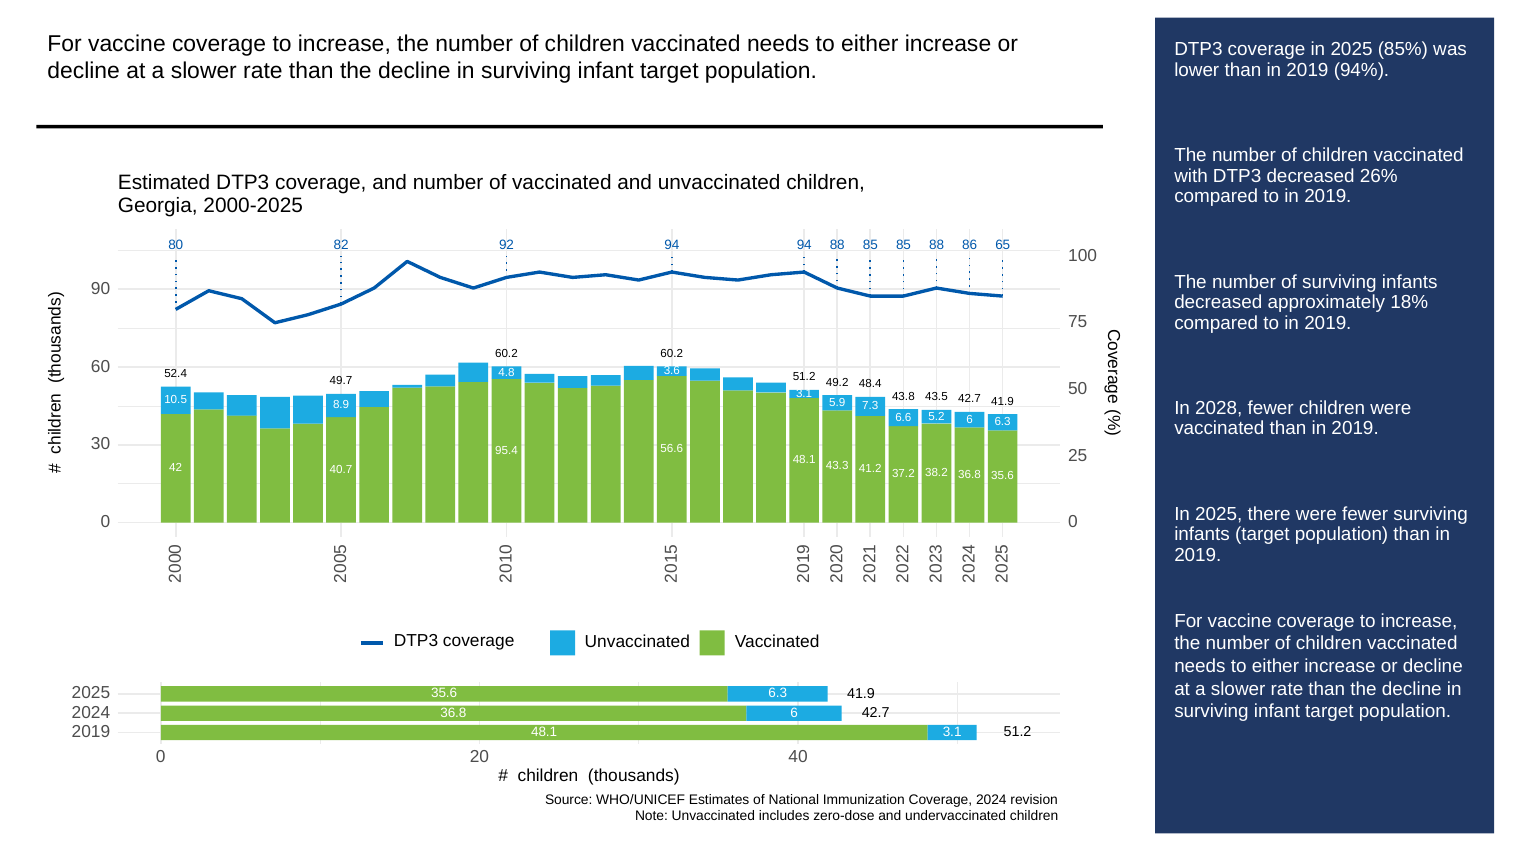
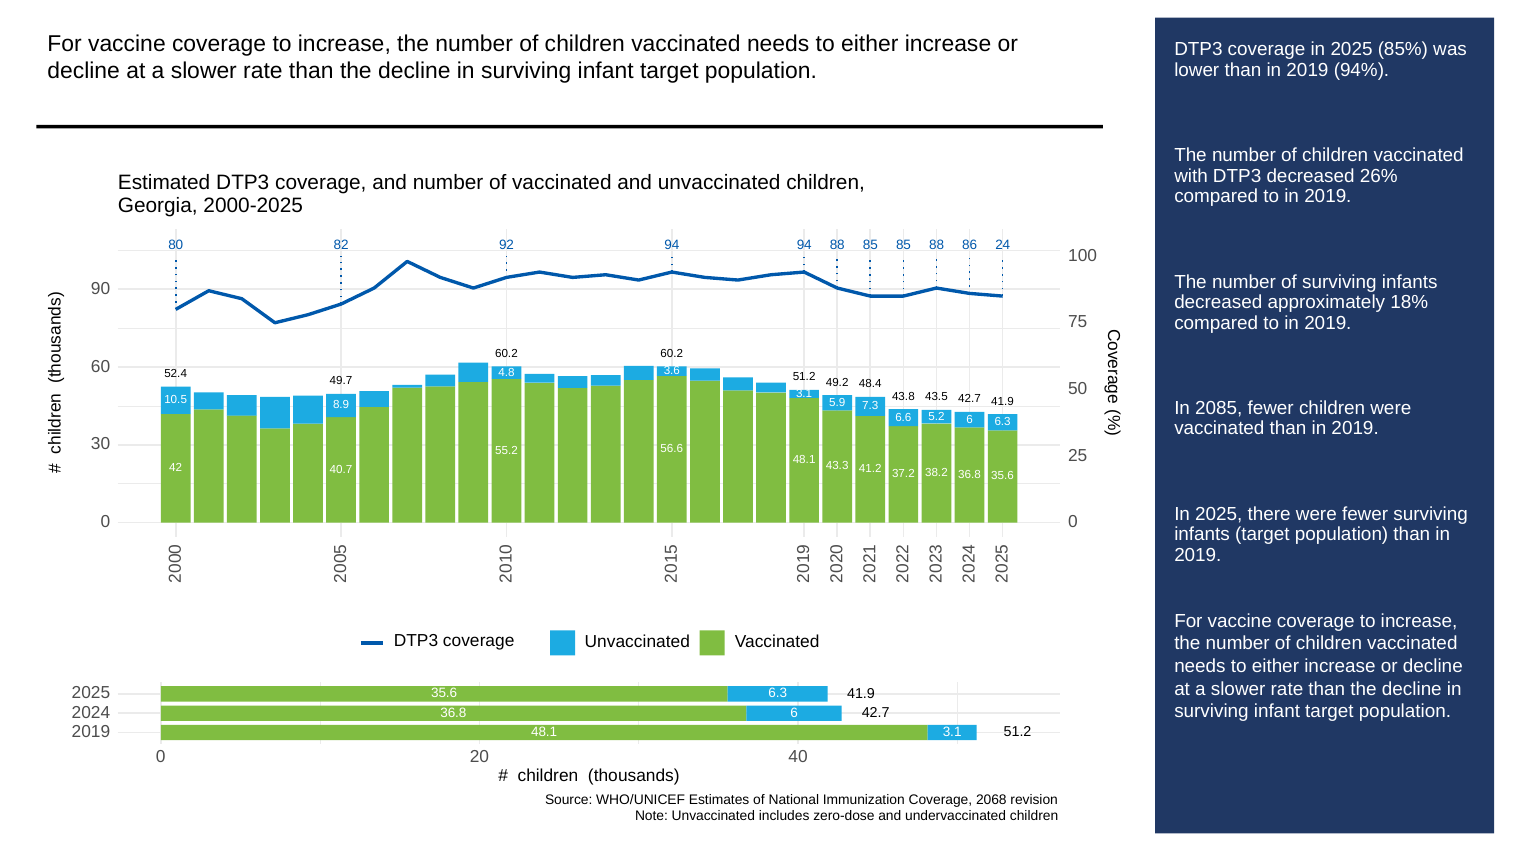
65: 65 -> 24
2028: 2028 -> 2085
95.4: 95.4 -> 55.2
Coverage 2024: 2024 -> 2068
